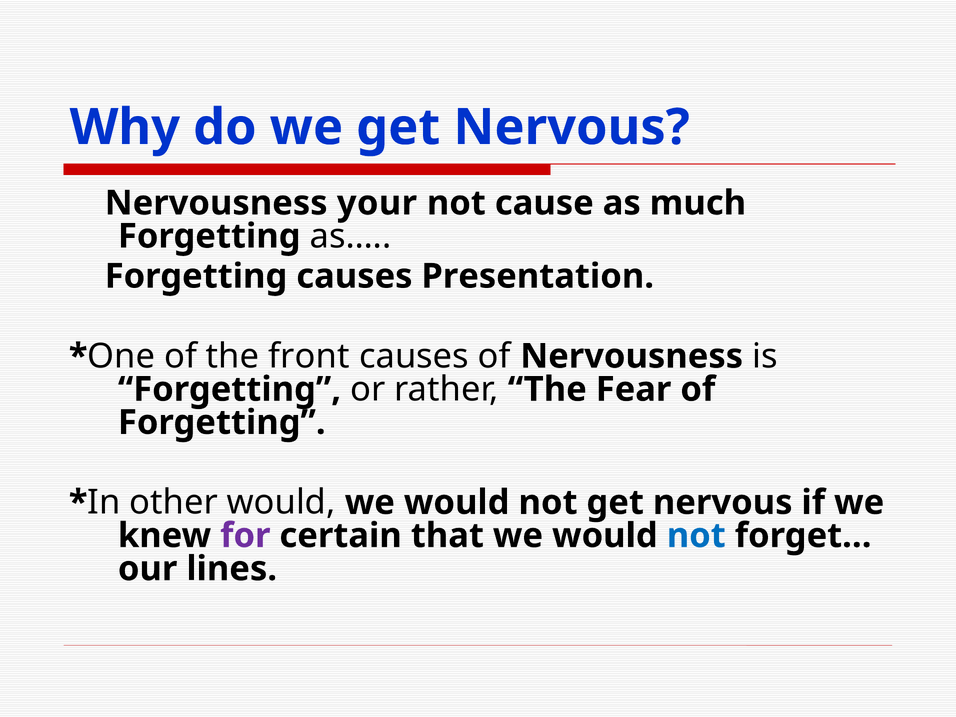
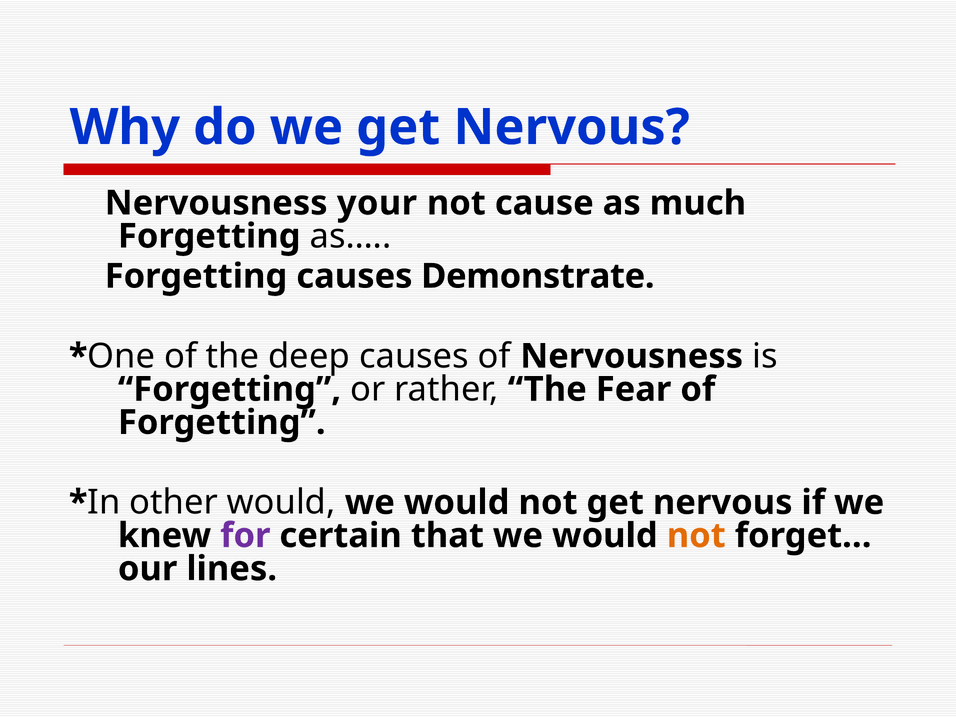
Presentation: Presentation -> Demonstrate
front: front -> deep
not at (696, 536) colour: blue -> orange
